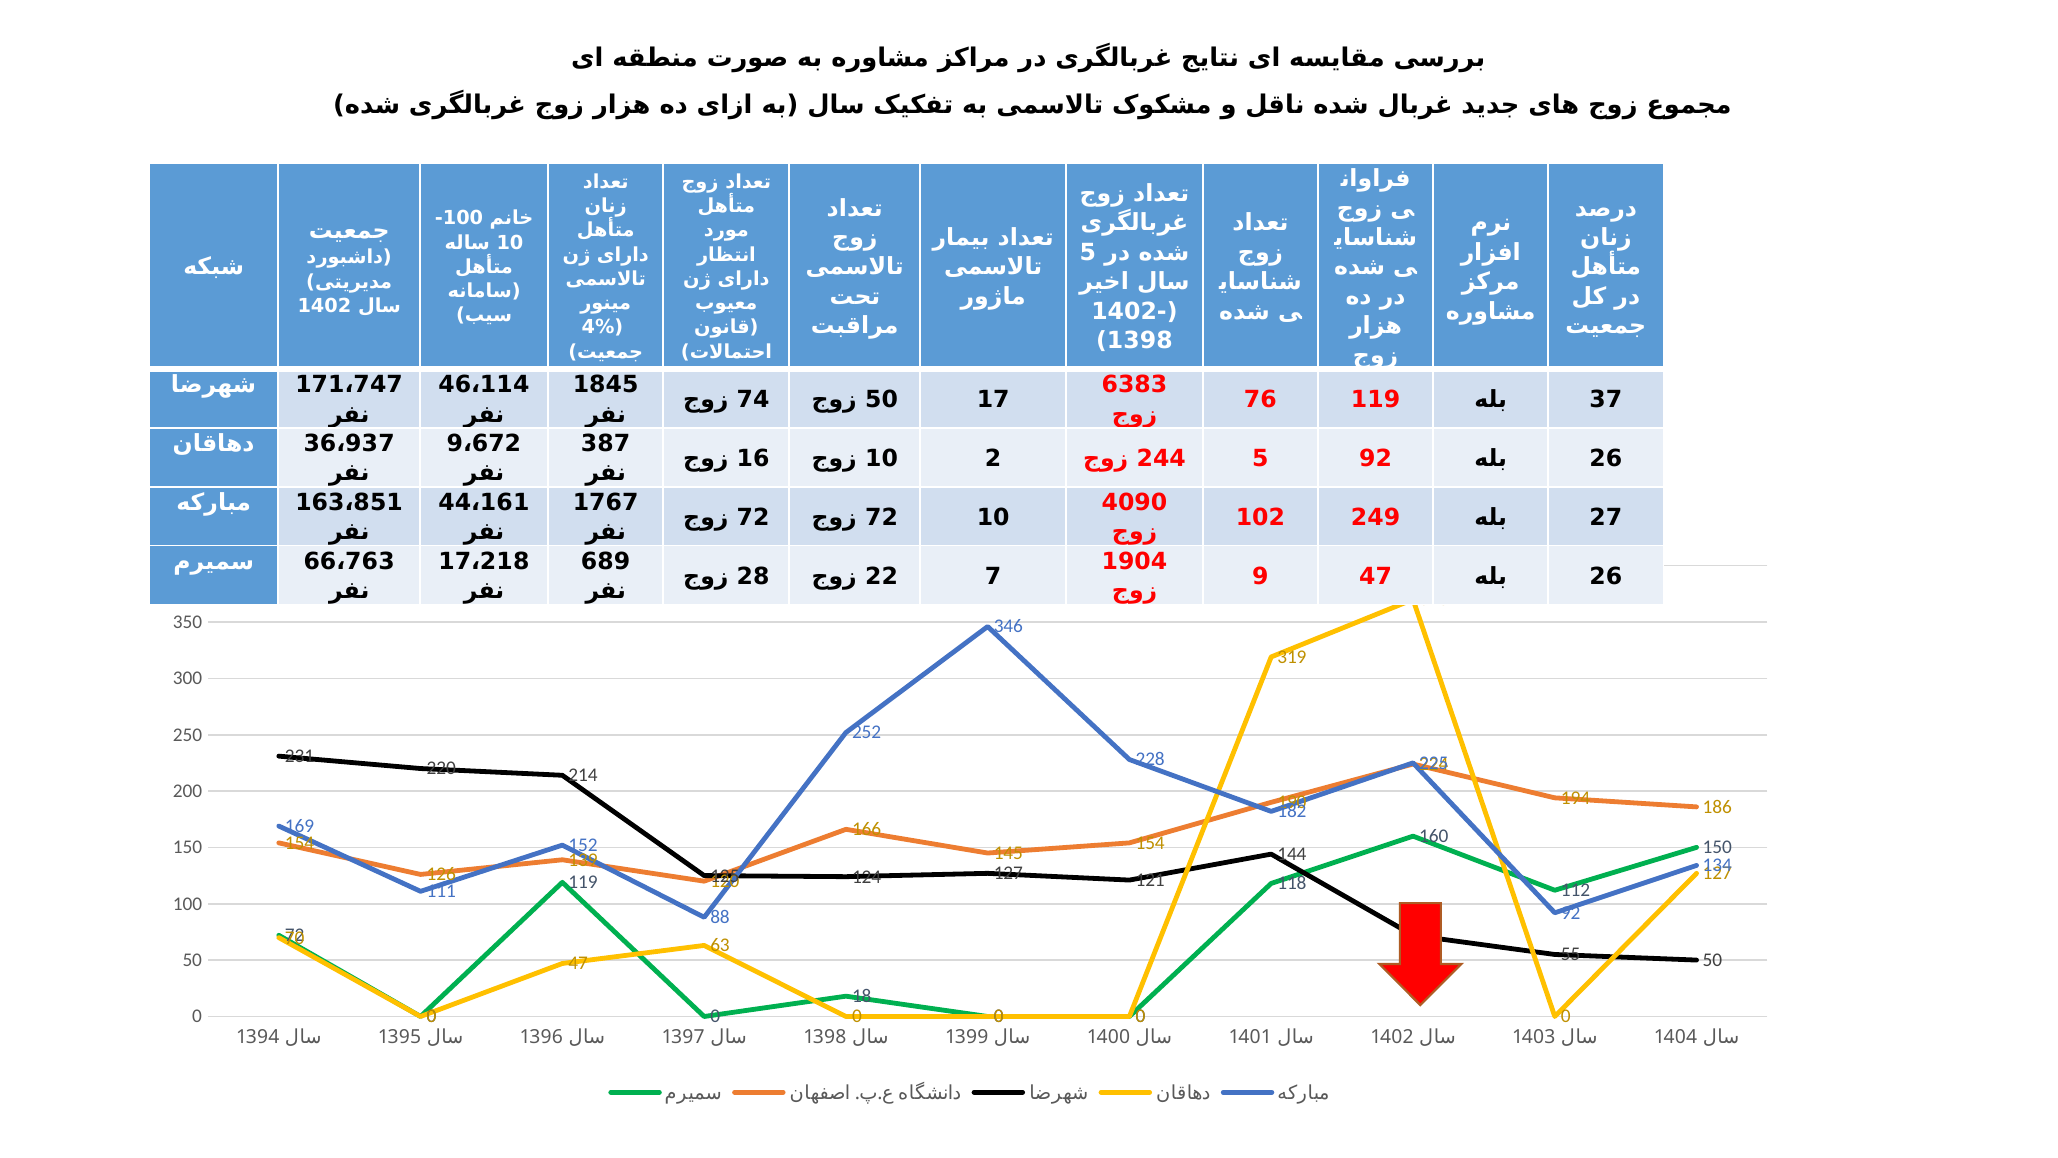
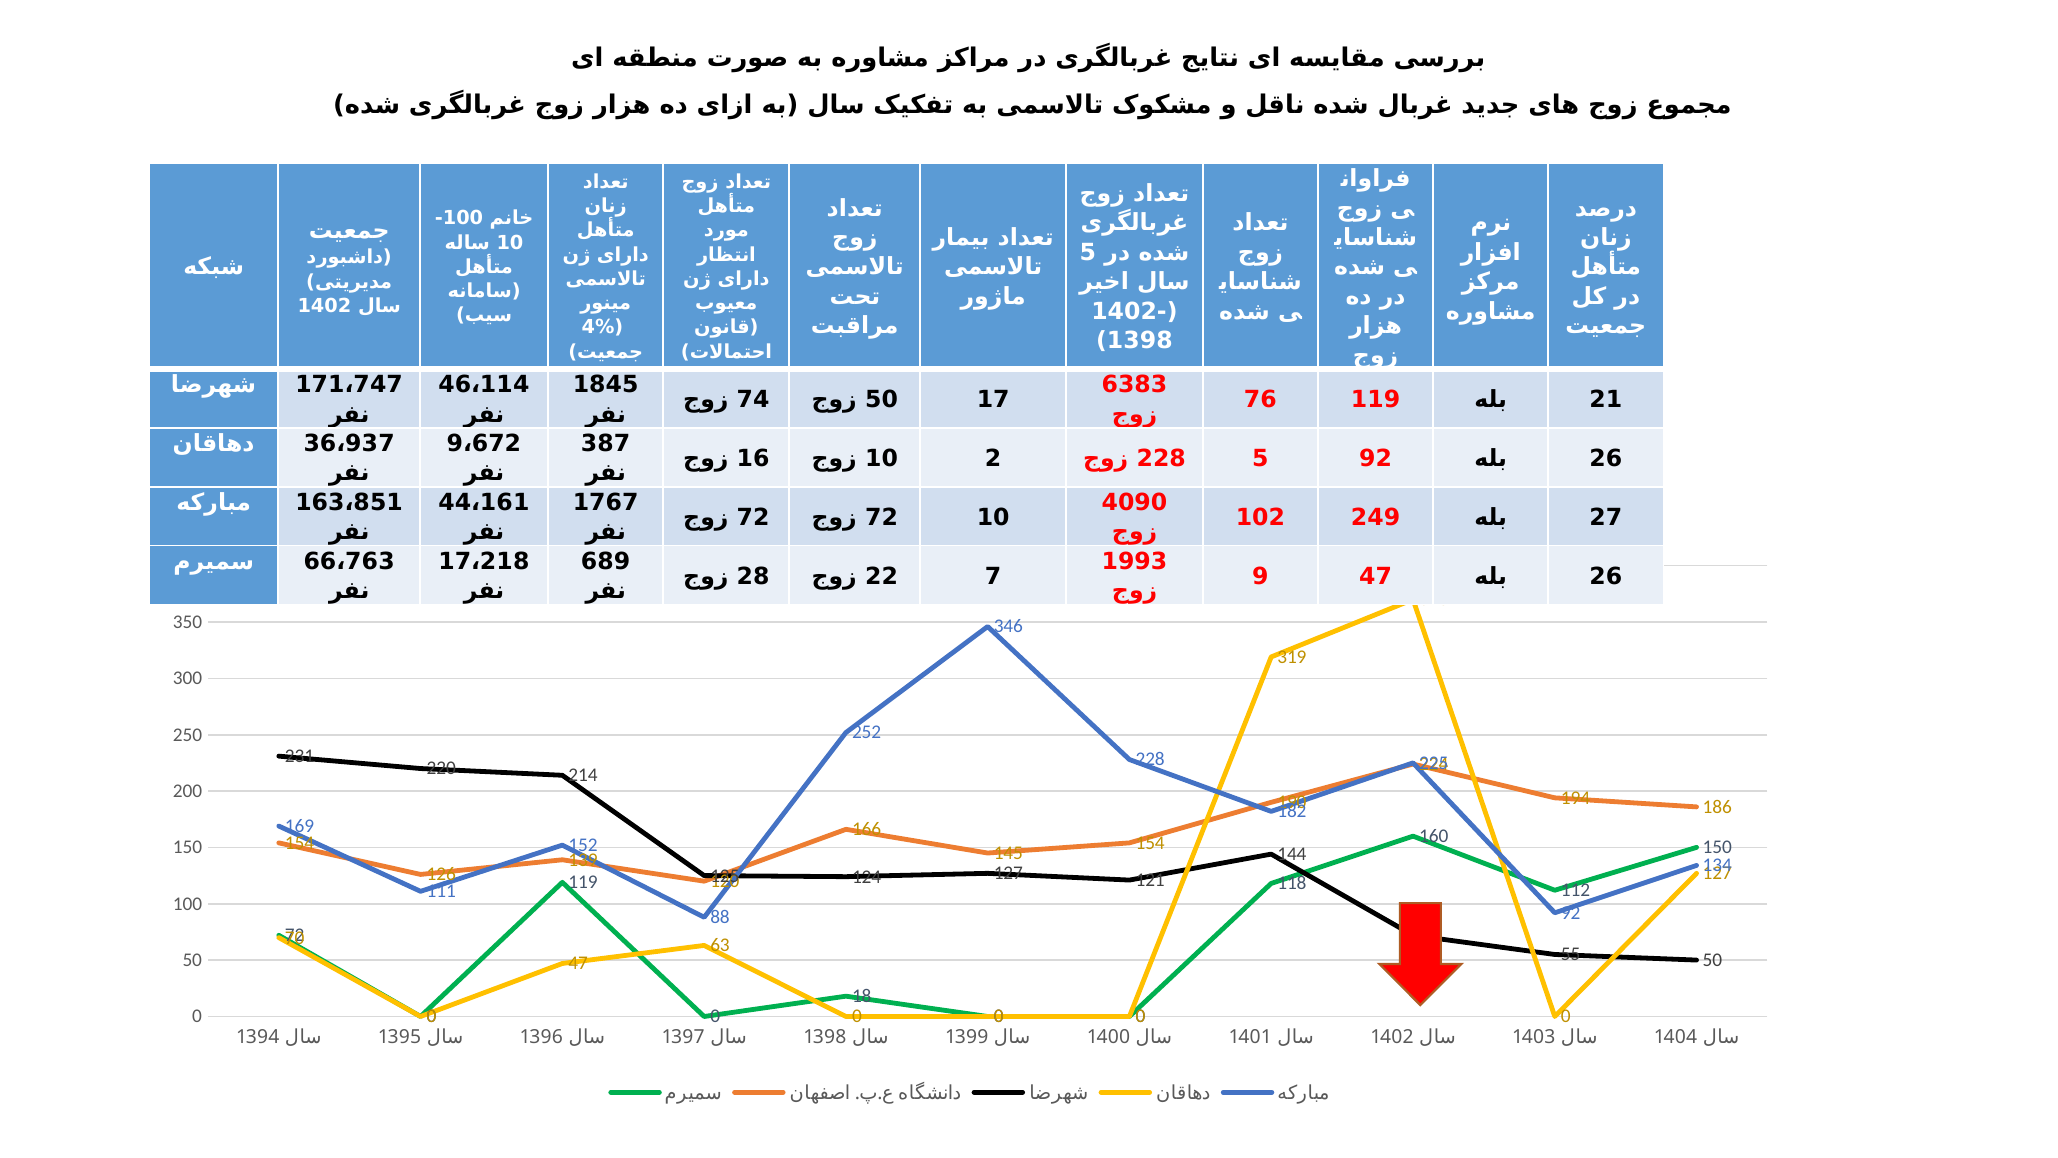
37: 37 -> 21
2 244: 244 -> 228
1904: 1904 -> 1993
